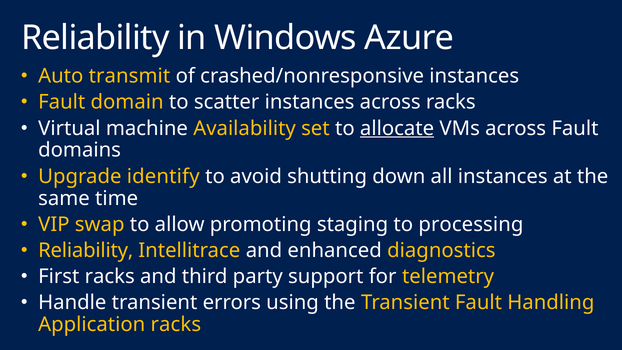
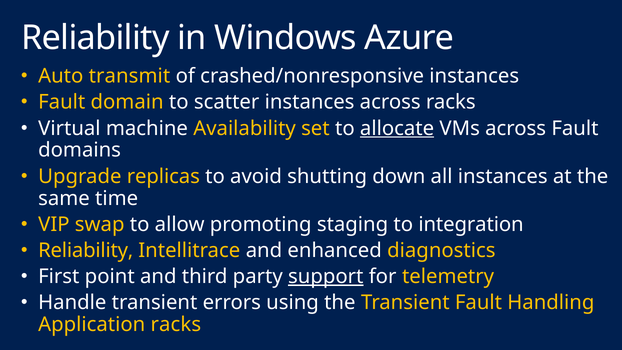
identify: identify -> replicas
processing: processing -> integration
First racks: racks -> point
support underline: none -> present
